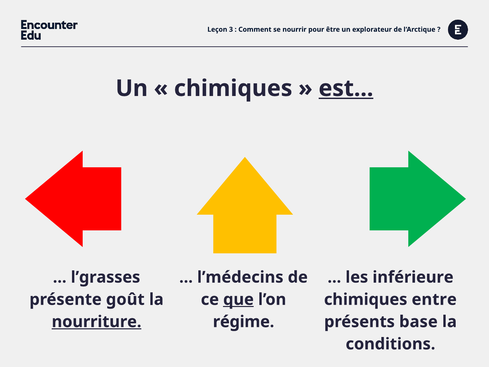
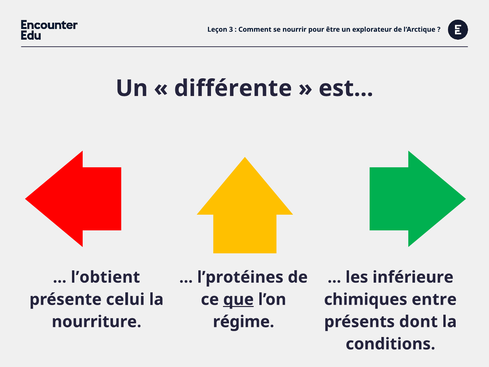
chimiques at (233, 88): chimiques -> différente
est underline: present -> none
l’grasses: l’grasses -> l’obtient
l’médecins: l’médecins -> l’protéines
goût: goût -> celui
nourriture underline: present -> none
base: base -> dont
